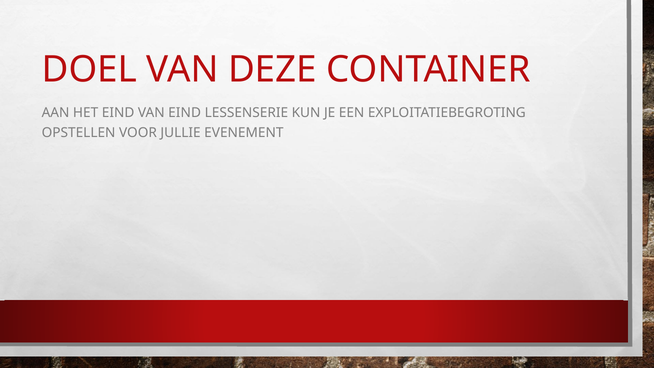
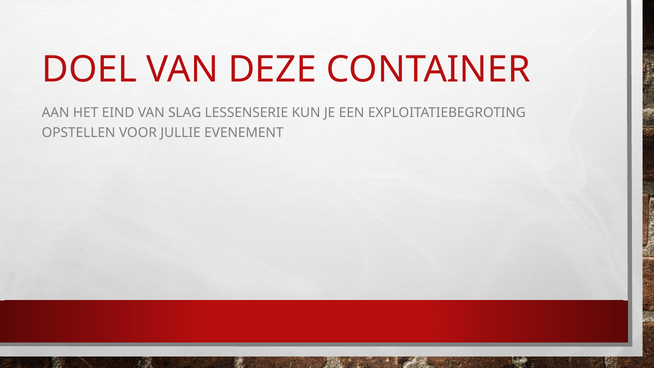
VAN EIND: EIND -> SLAG
